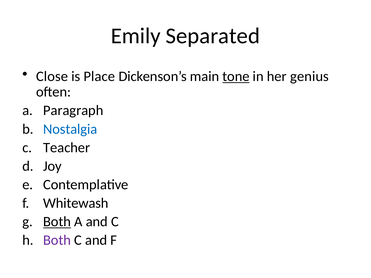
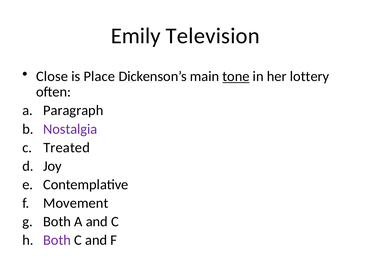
Separated: Separated -> Television
genius: genius -> lottery
Nostalgia colour: blue -> purple
Teacher: Teacher -> Treated
Whitewash: Whitewash -> Movement
Both at (57, 222) underline: present -> none
